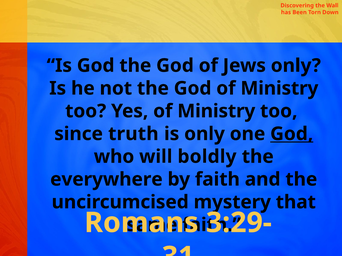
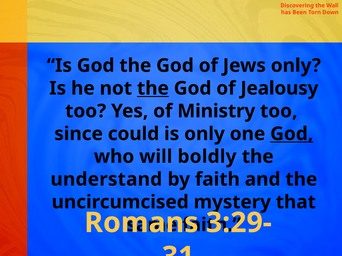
the at (153, 88) underline: none -> present
God of Ministry: Ministry -> Jealousy
truth: truth -> could
everywhere: everywhere -> understand
